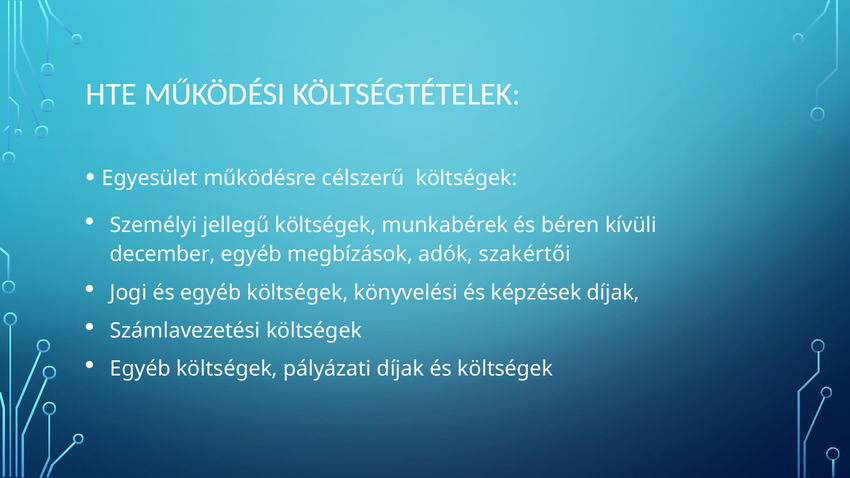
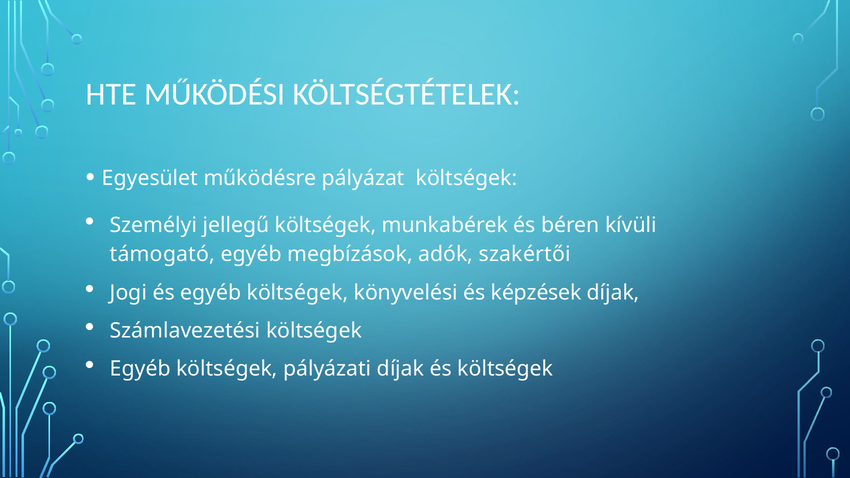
célszerű: célszerű -> pályázat
december: december -> támogató
